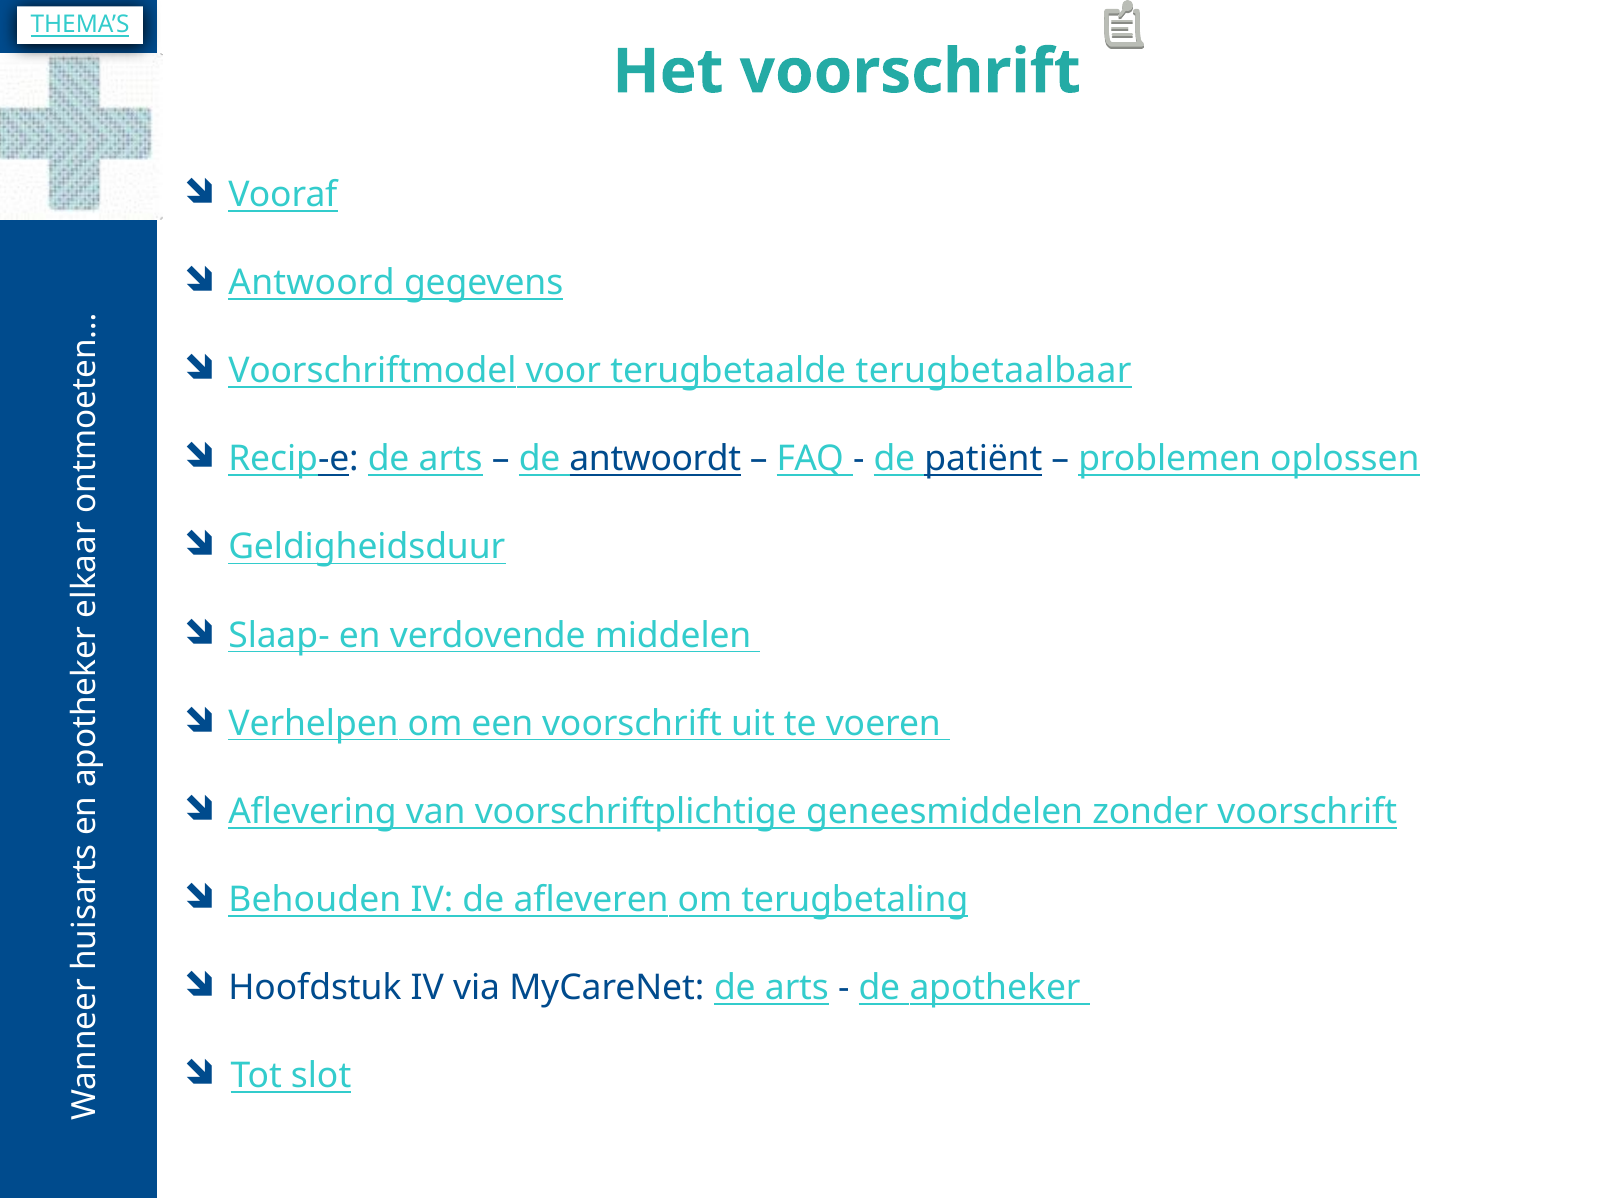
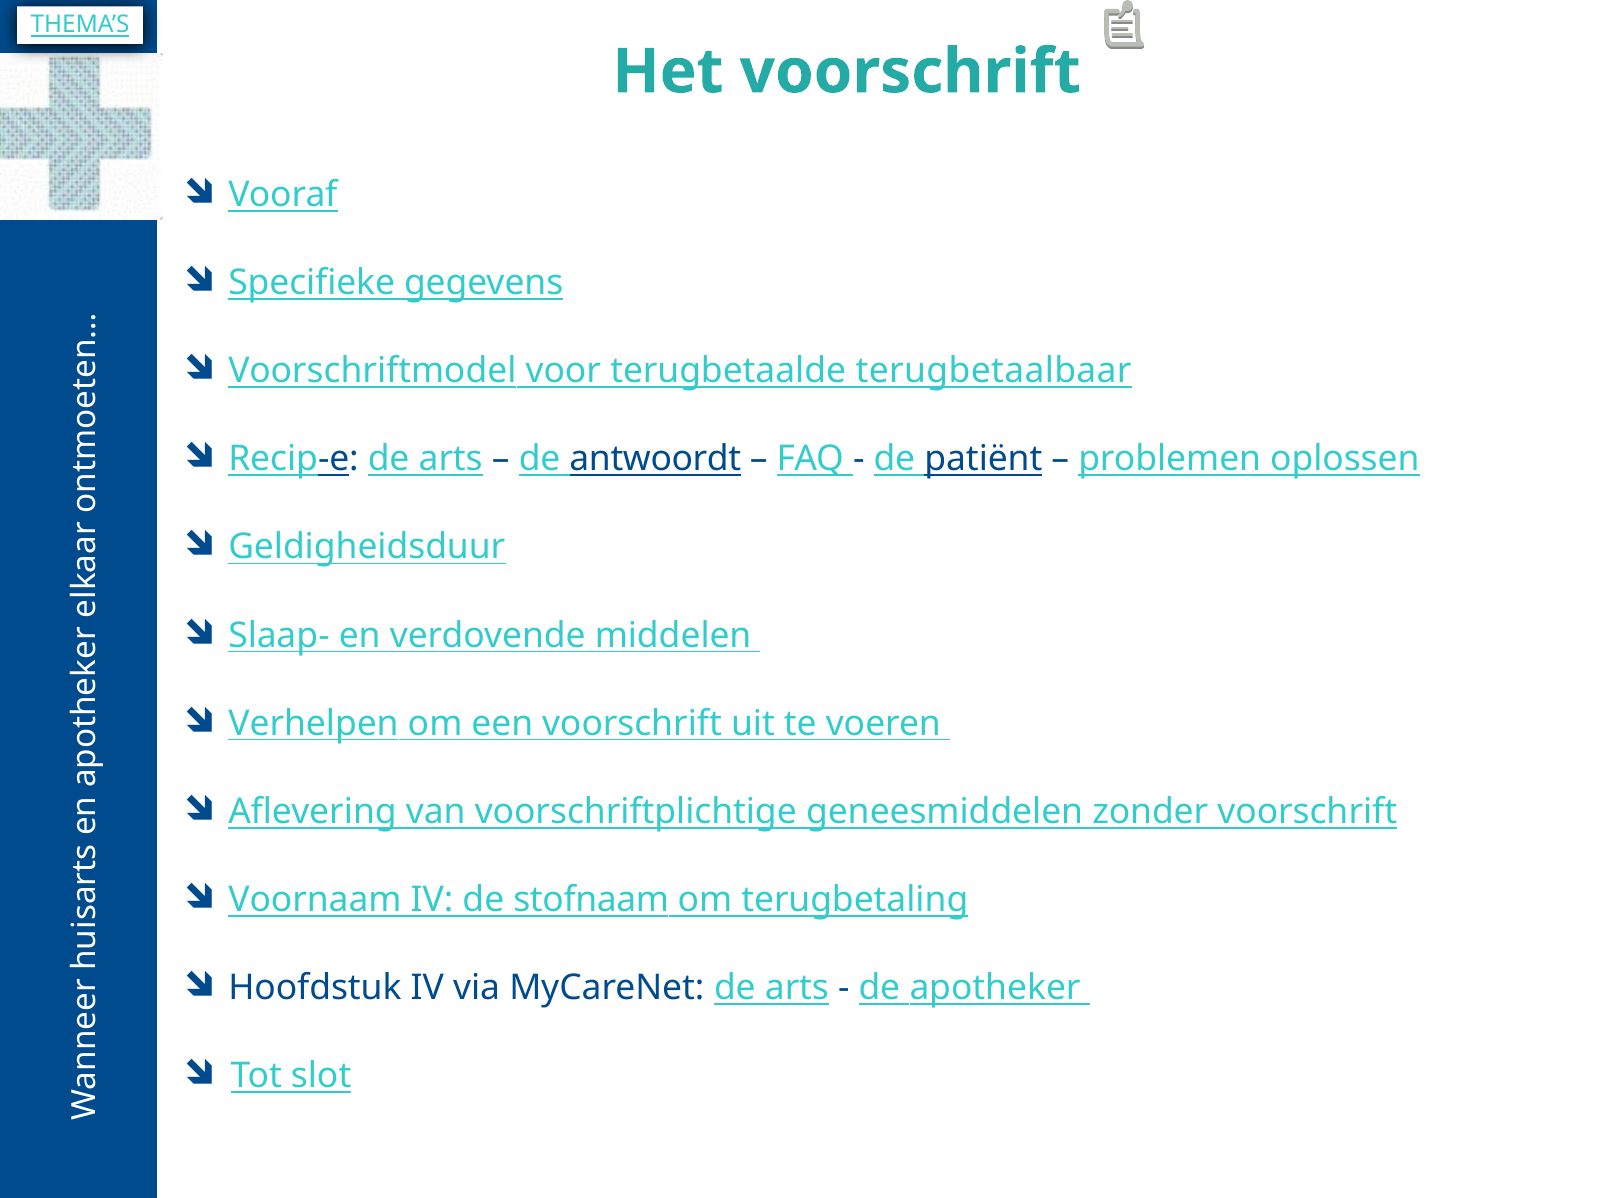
Antwoord: Antwoord -> Specifieke
Behouden: Behouden -> Voornaam
afleveren: afleveren -> stofnaam
